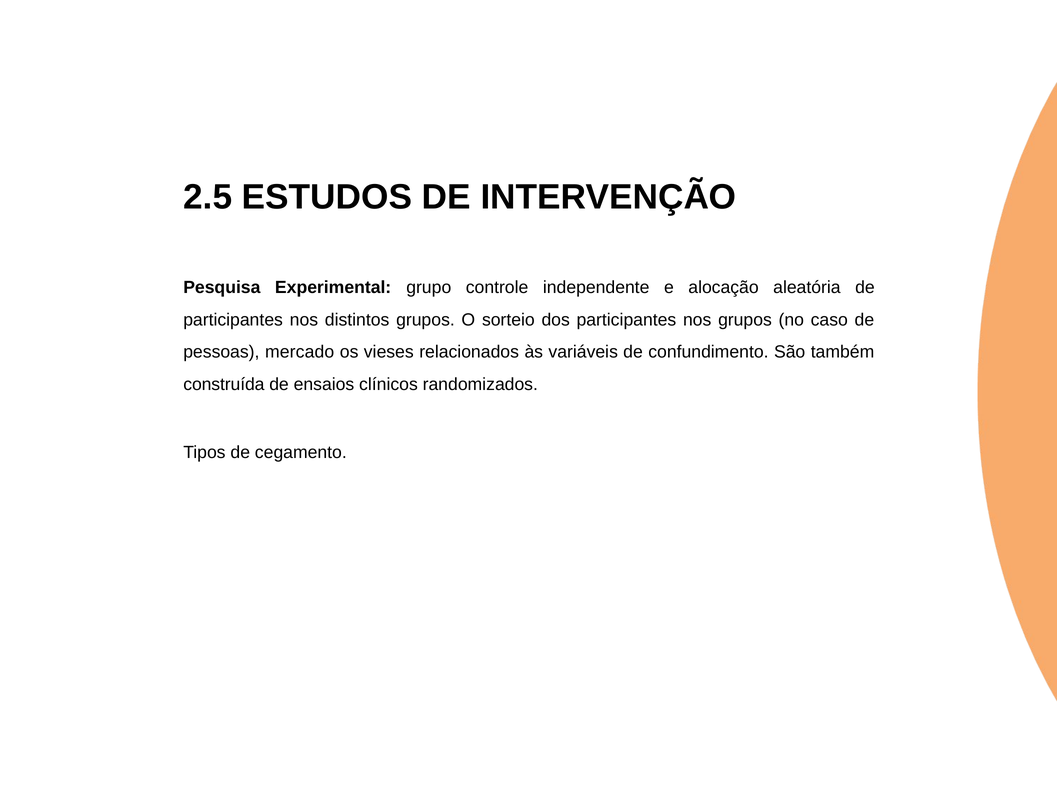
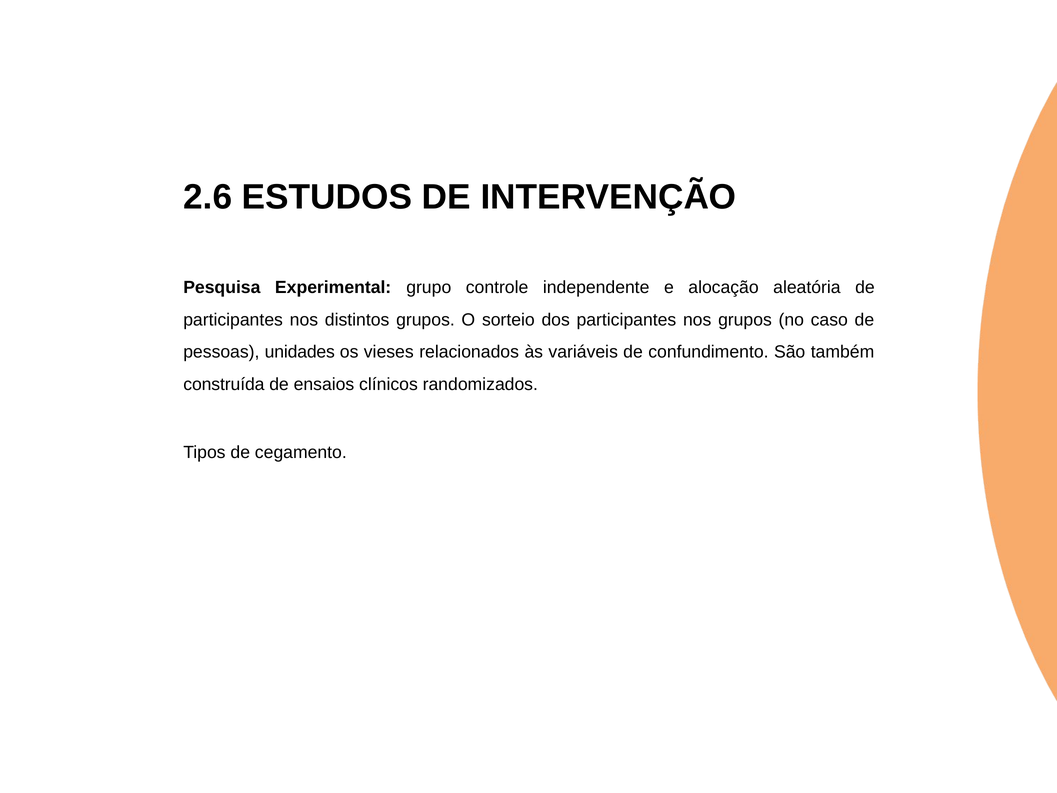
2.5: 2.5 -> 2.6
mercado: mercado -> unidades
